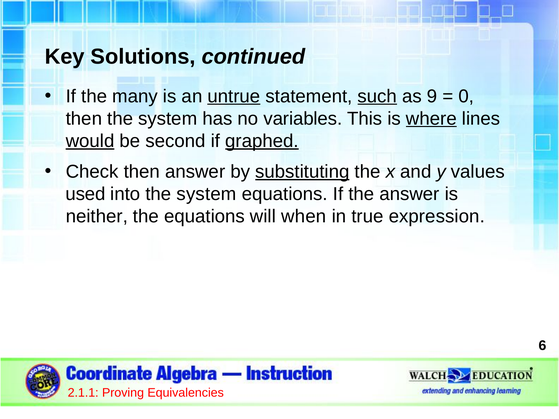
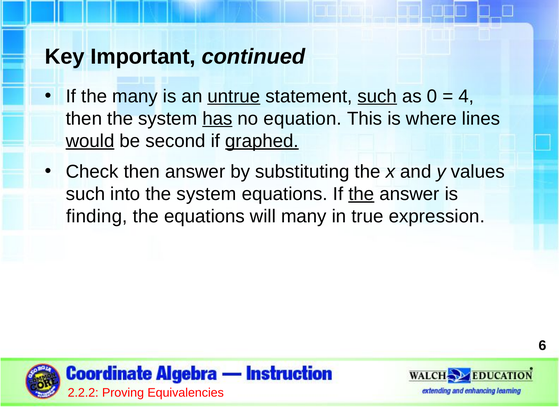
Solutions: Solutions -> Important
9: 9 -> 0
0: 0 -> 4
has underline: none -> present
variables: variables -> equation
where underline: present -> none
substituting underline: present -> none
used at (86, 194): used -> such
the at (361, 194) underline: none -> present
neither: neither -> finding
will when: when -> many
2.1.1: 2.1.1 -> 2.2.2
